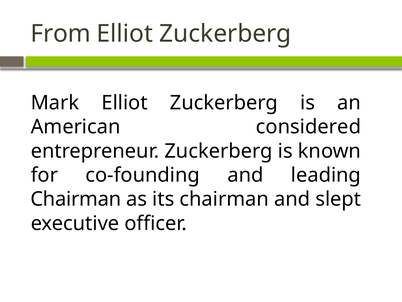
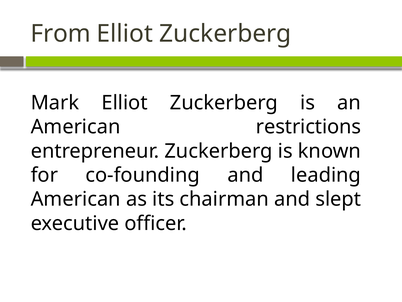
considered: considered -> restrictions
Chairman at (76, 199): Chairman -> American
